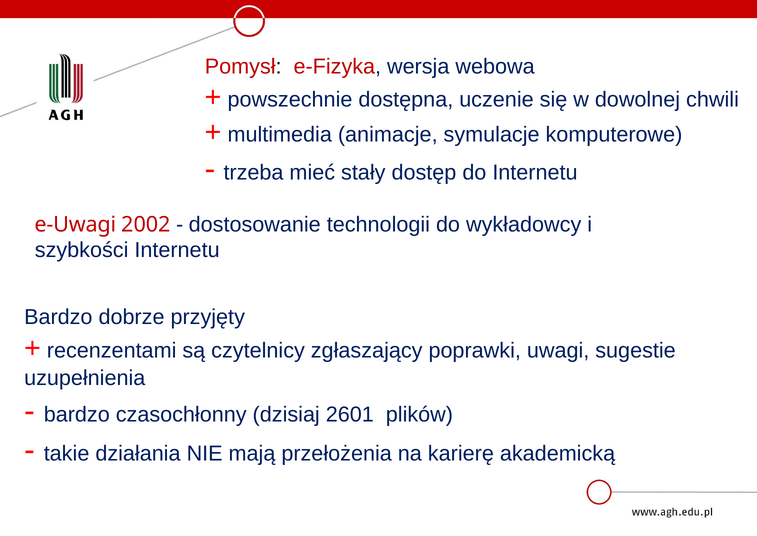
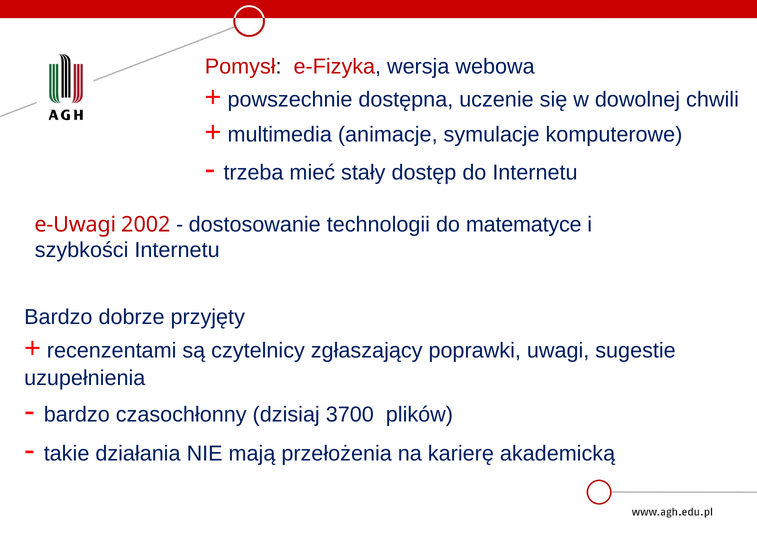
wykładowcy: wykładowcy -> matematyce
2601: 2601 -> 3700
